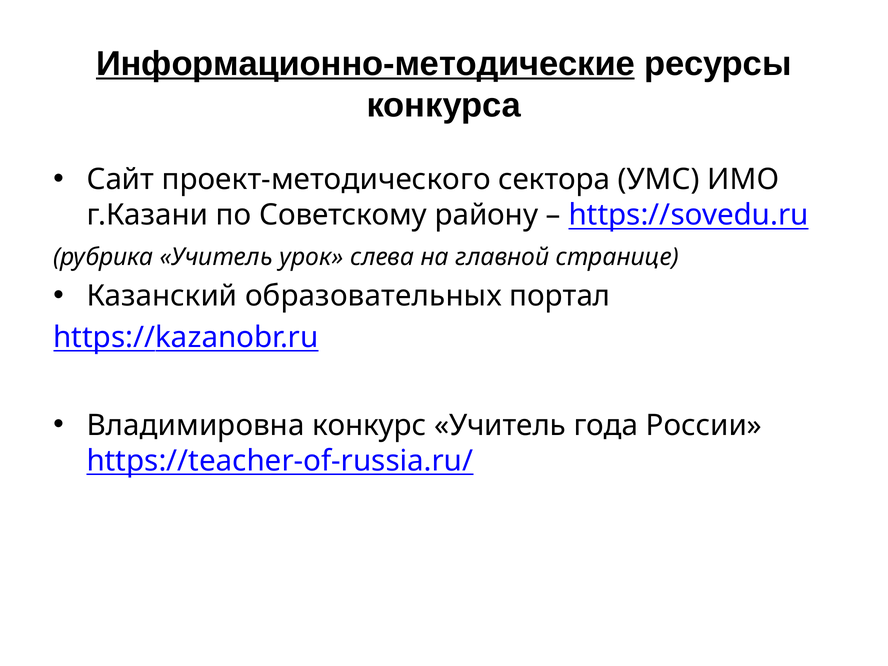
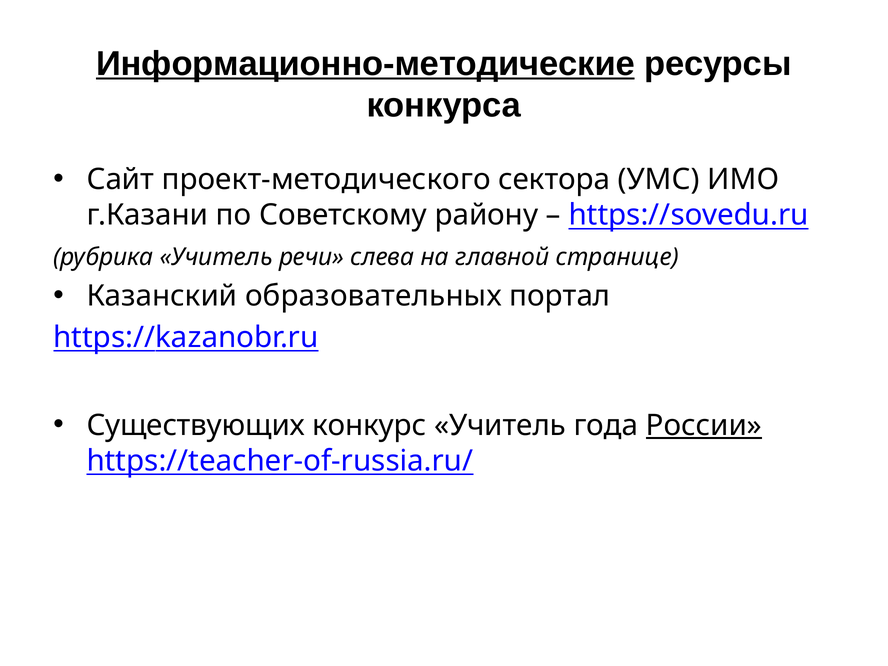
урок: урок -> речи
Владимировна: Владимировна -> Существующих
России underline: none -> present
